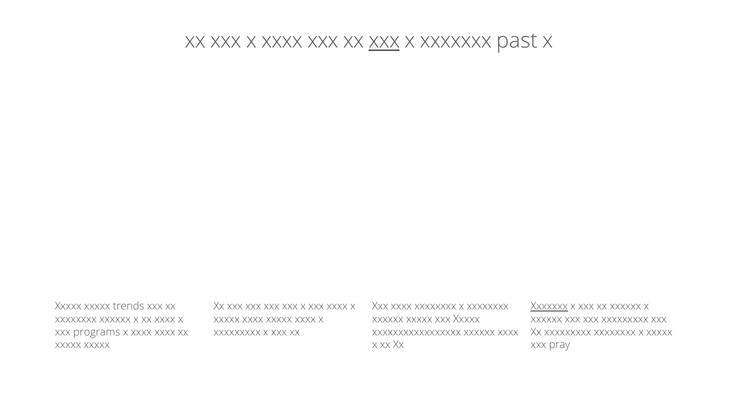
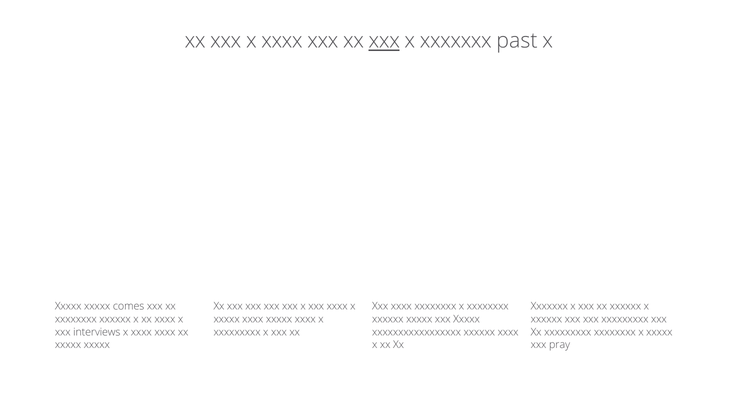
trends: trends -> comes
Xxxxxxx at (549, 306) underline: present -> none
programs: programs -> interviews
